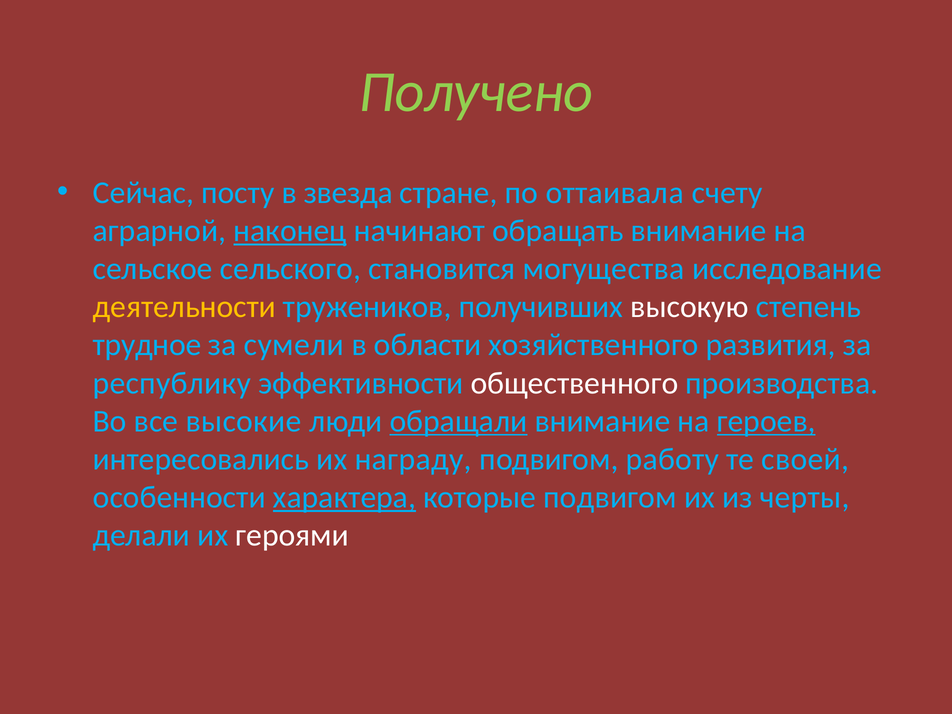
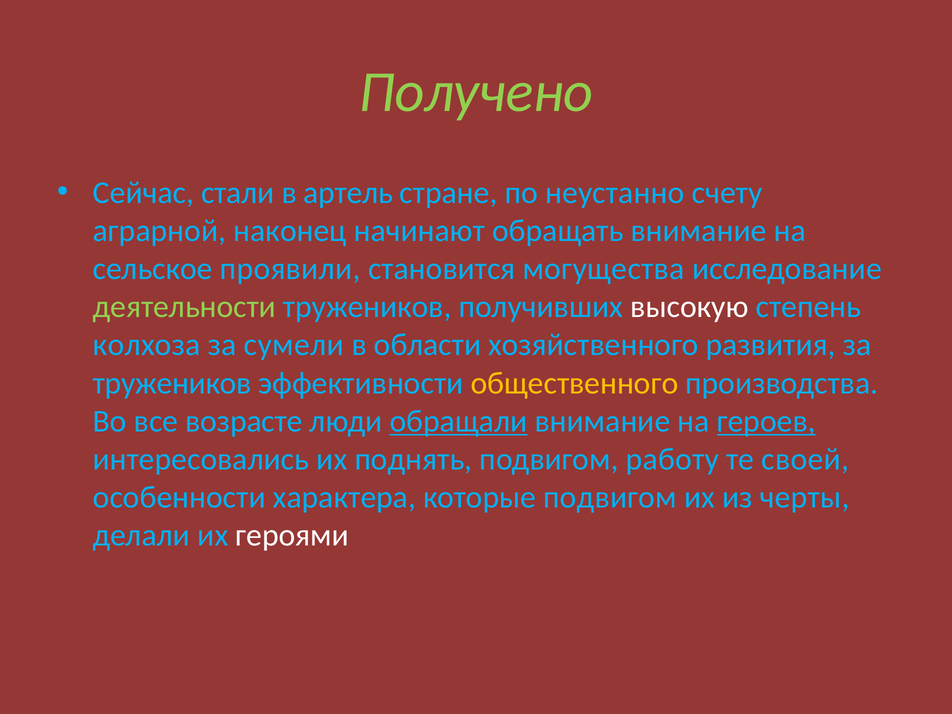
посту: посту -> стали
звезда: звезда -> артель
оттаивала: оттаивала -> неустанно
наконец underline: present -> none
сельского: сельского -> проявили
деятельности colour: yellow -> light green
трудное: трудное -> колхоза
республику at (172, 383): республику -> тружеников
общественного colour: white -> yellow
высокие: высокие -> возрасте
награду: награду -> поднять
характера underline: present -> none
